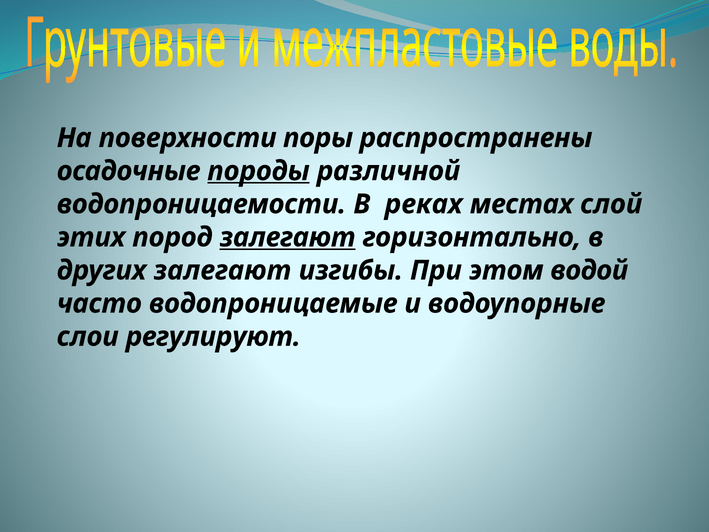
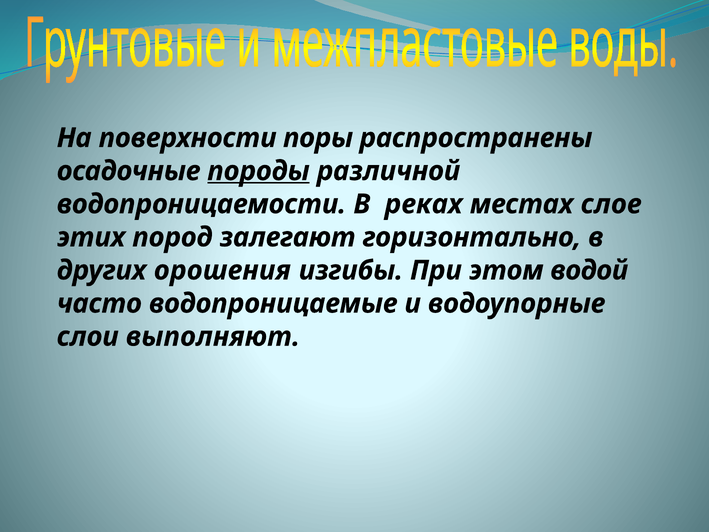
слой: слой -> слое
залегают at (288, 237) underline: present -> none
других залегают: залегают -> орошения
регулируют: регулируют -> выполняют
